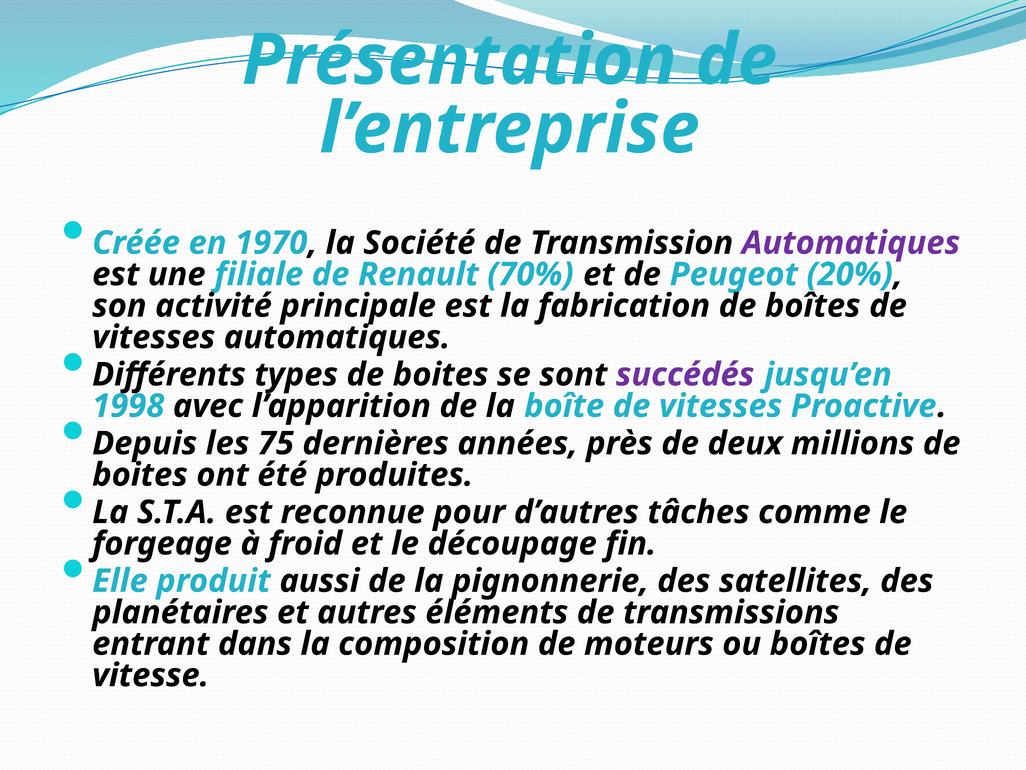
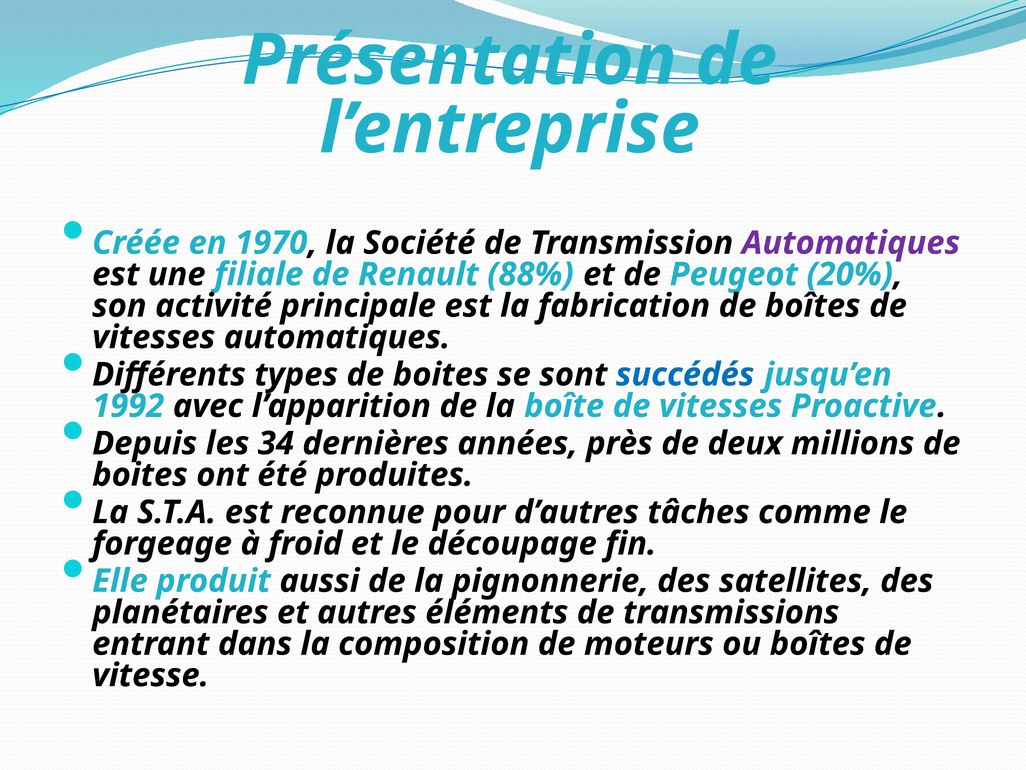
70%: 70% -> 88%
succédés colour: purple -> blue
1998: 1998 -> 1992
75: 75 -> 34
